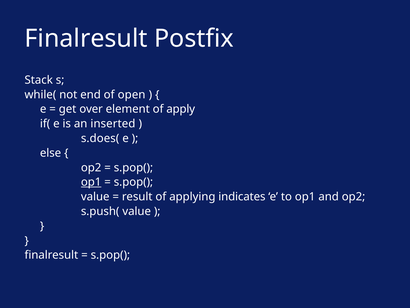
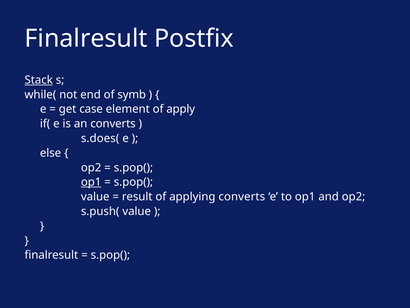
Stack underline: none -> present
open: open -> symb
over: over -> case
an inserted: inserted -> converts
applying indicates: indicates -> converts
